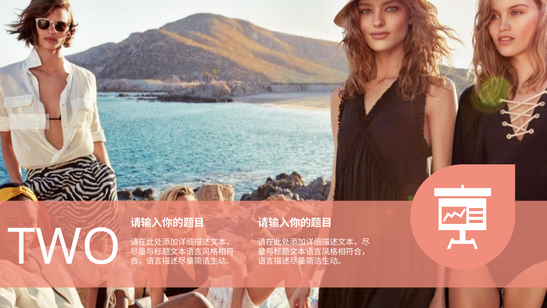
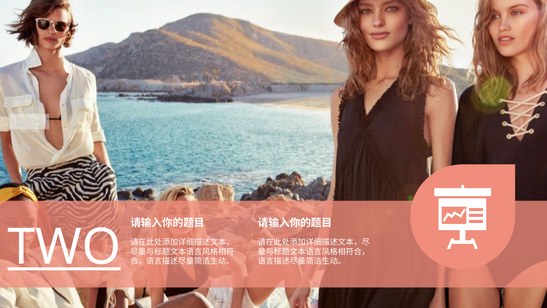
TWO underline: none -> present
